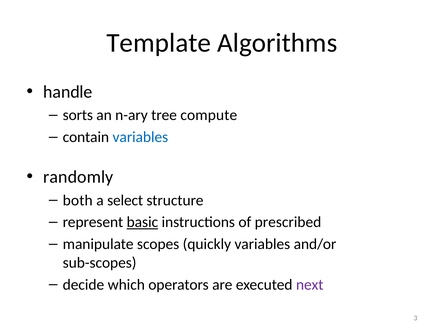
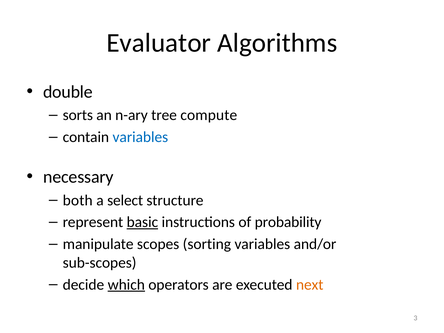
Template: Template -> Evaluator
handle: handle -> double
randomly: randomly -> necessary
prescribed: prescribed -> probability
quickly: quickly -> sorting
which underline: none -> present
next colour: purple -> orange
